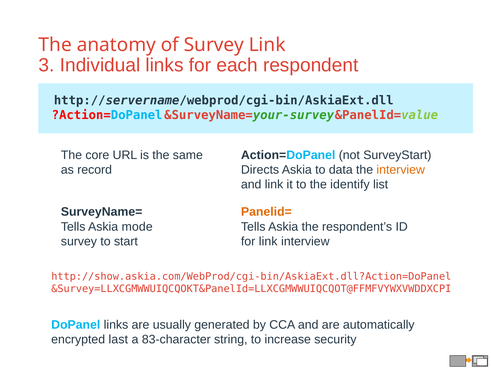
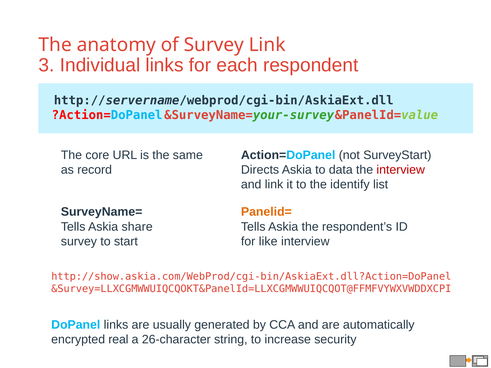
interview at (401, 170) colour: orange -> red
mode: mode -> share
for link: link -> like
last: last -> real
83-character: 83-character -> 26-character
